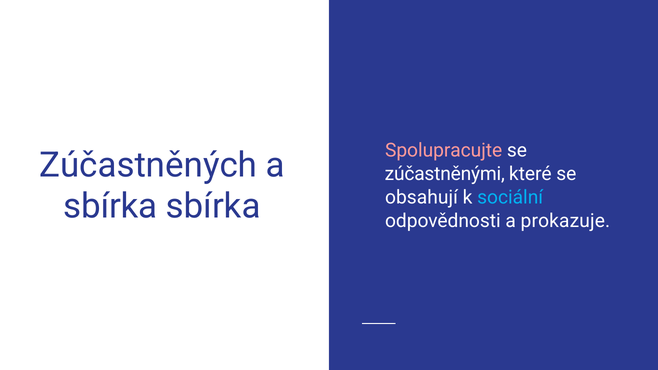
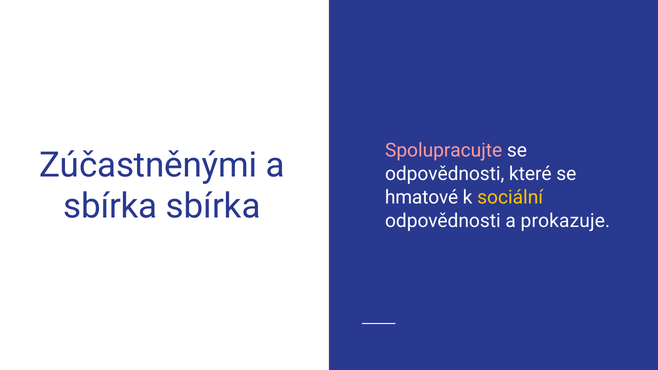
Zúčastněných: Zúčastněných -> Zúčastněnými
zúčastněnými at (445, 174): zúčastněnými -> odpovědnosti
obsahují: obsahují -> hmatové
sociální colour: light blue -> yellow
